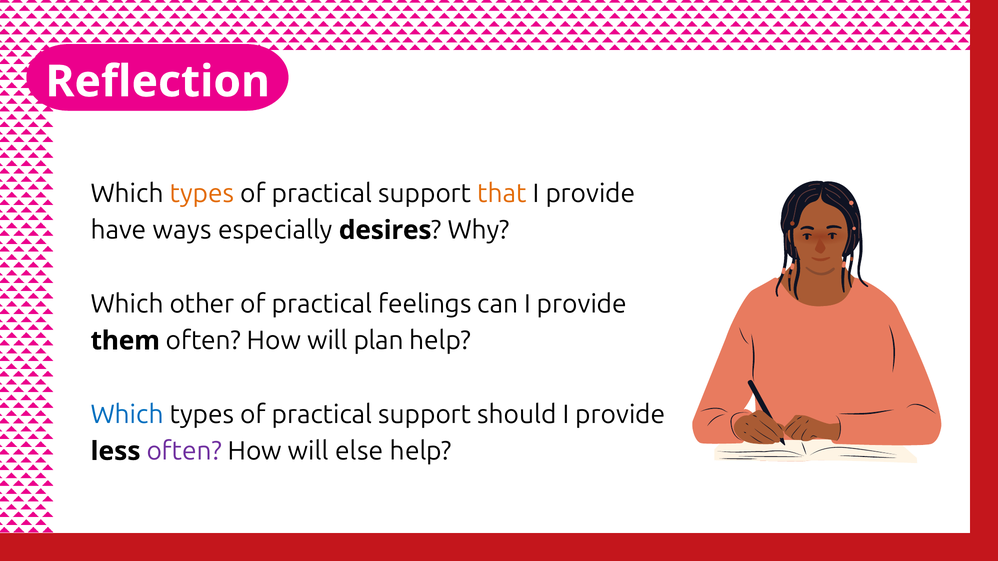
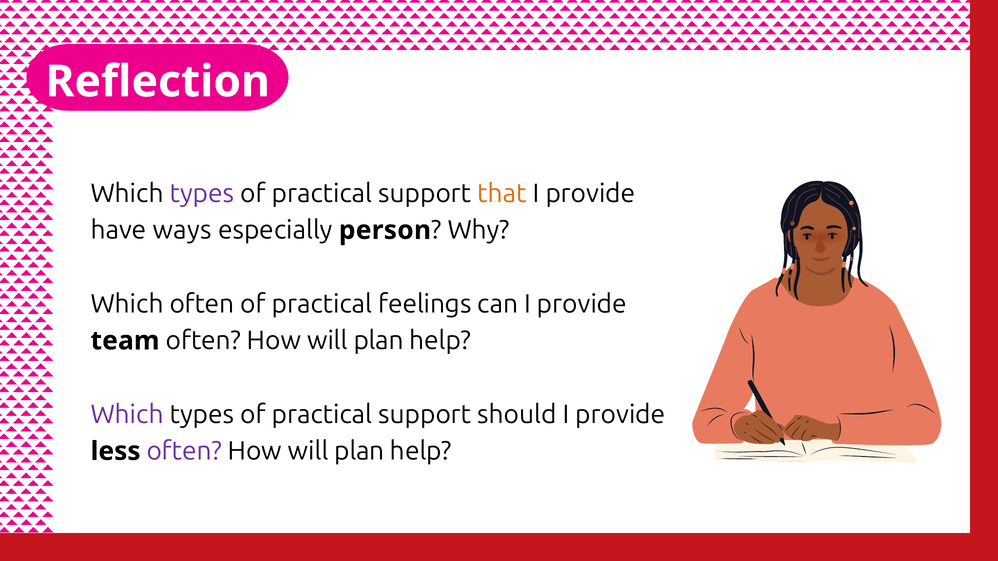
types at (202, 194) colour: orange -> purple
desires: desires -> person
Which other: other -> often
them: them -> team
Which at (127, 415) colour: blue -> purple
else at (359, 452): else -> plan
